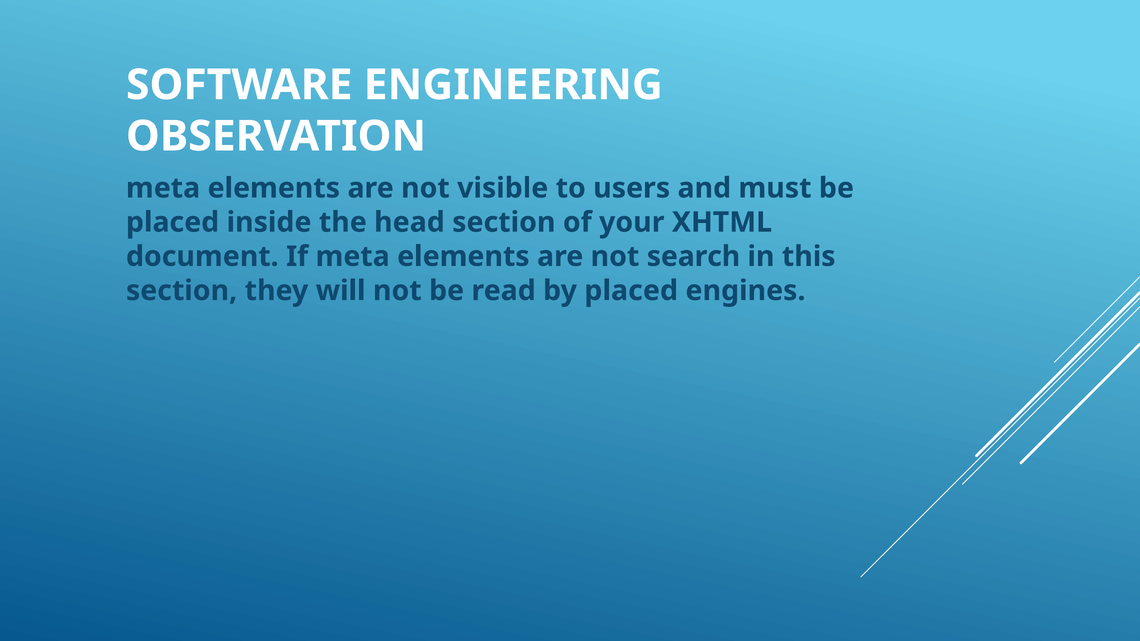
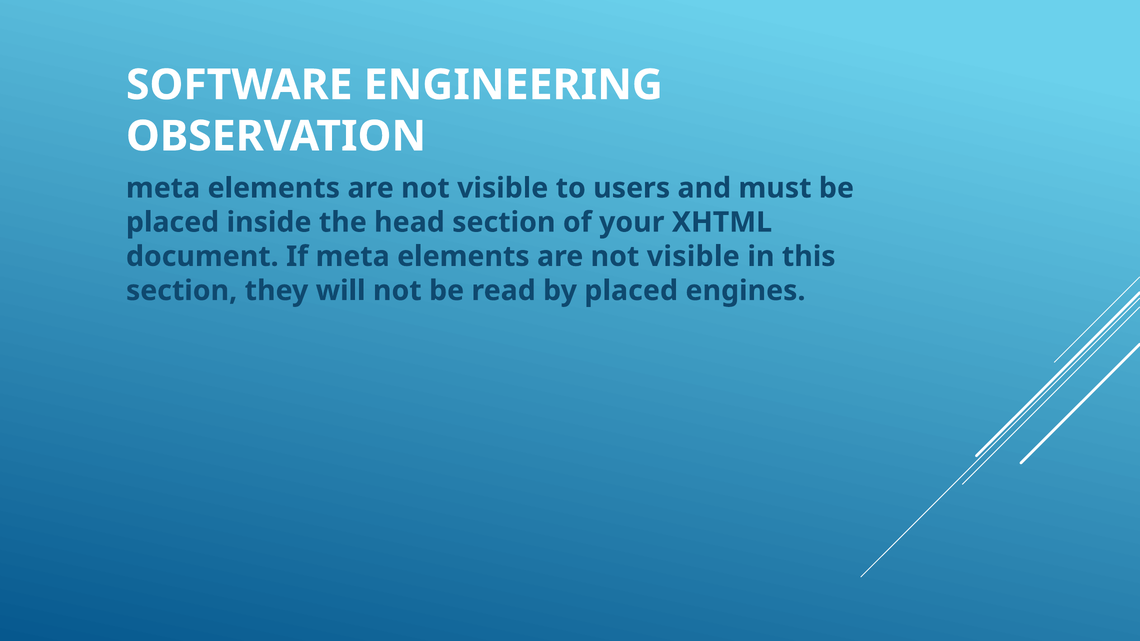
search at (693, 257): search -> visible
